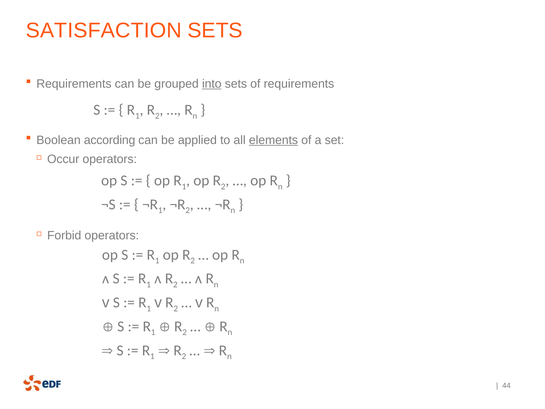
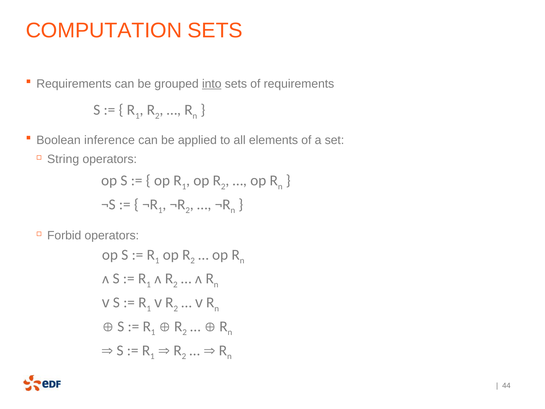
SATISFACTION: SATISFACTION -> COMPUTATION
according: according -> inference
elements underline: present -> none
Occur: Occur -> String
